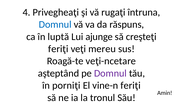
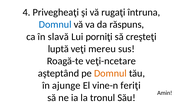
luptă: luptă -> slavă
ajunge: ajunge -> porniţi
feriţi at (58, 49): feriţi -> luptă
Domnul at (110, 73) colour: purple -> orange
porniţi: porniţi -> ajunge
